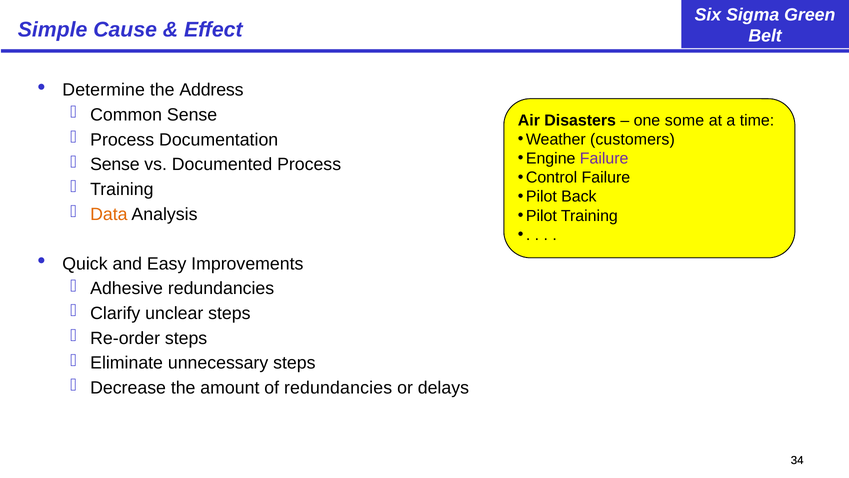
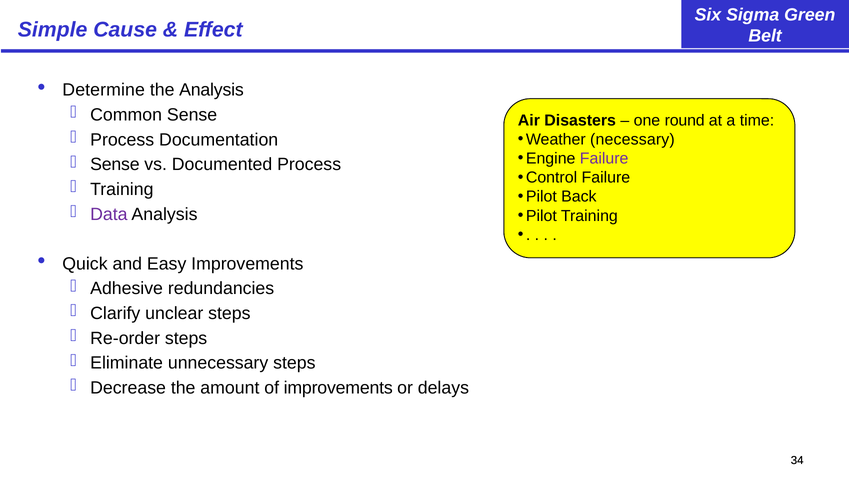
the Address: Address -> Analysis
some: some -> round
customers: customers -> necessary
Data colour: orange -> purple
of redundancies: redundancies -> improvements
